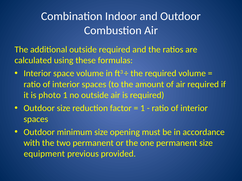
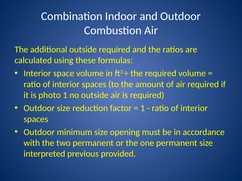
equipment: equipment -> interpreted
